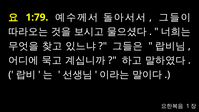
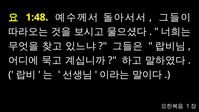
1:79: 1:79 -> 1:48
